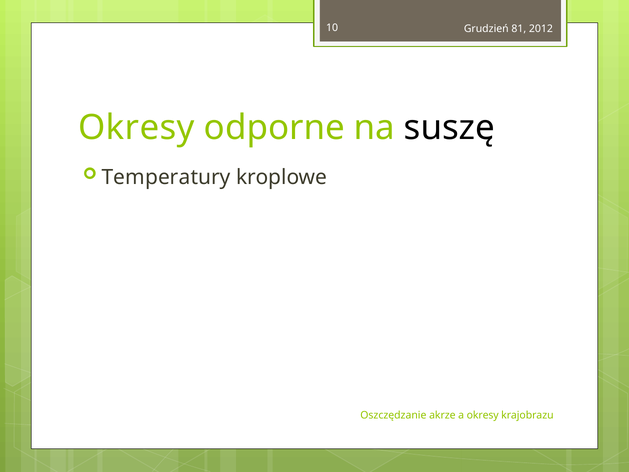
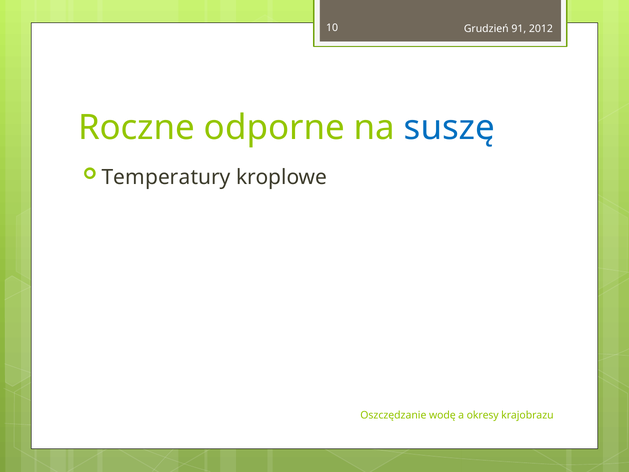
81: 81 -> 91
Okresy at (136, 128): Okresy -> Roczne
suszę colour: black -> blue
akrze: akrze -> wodę
